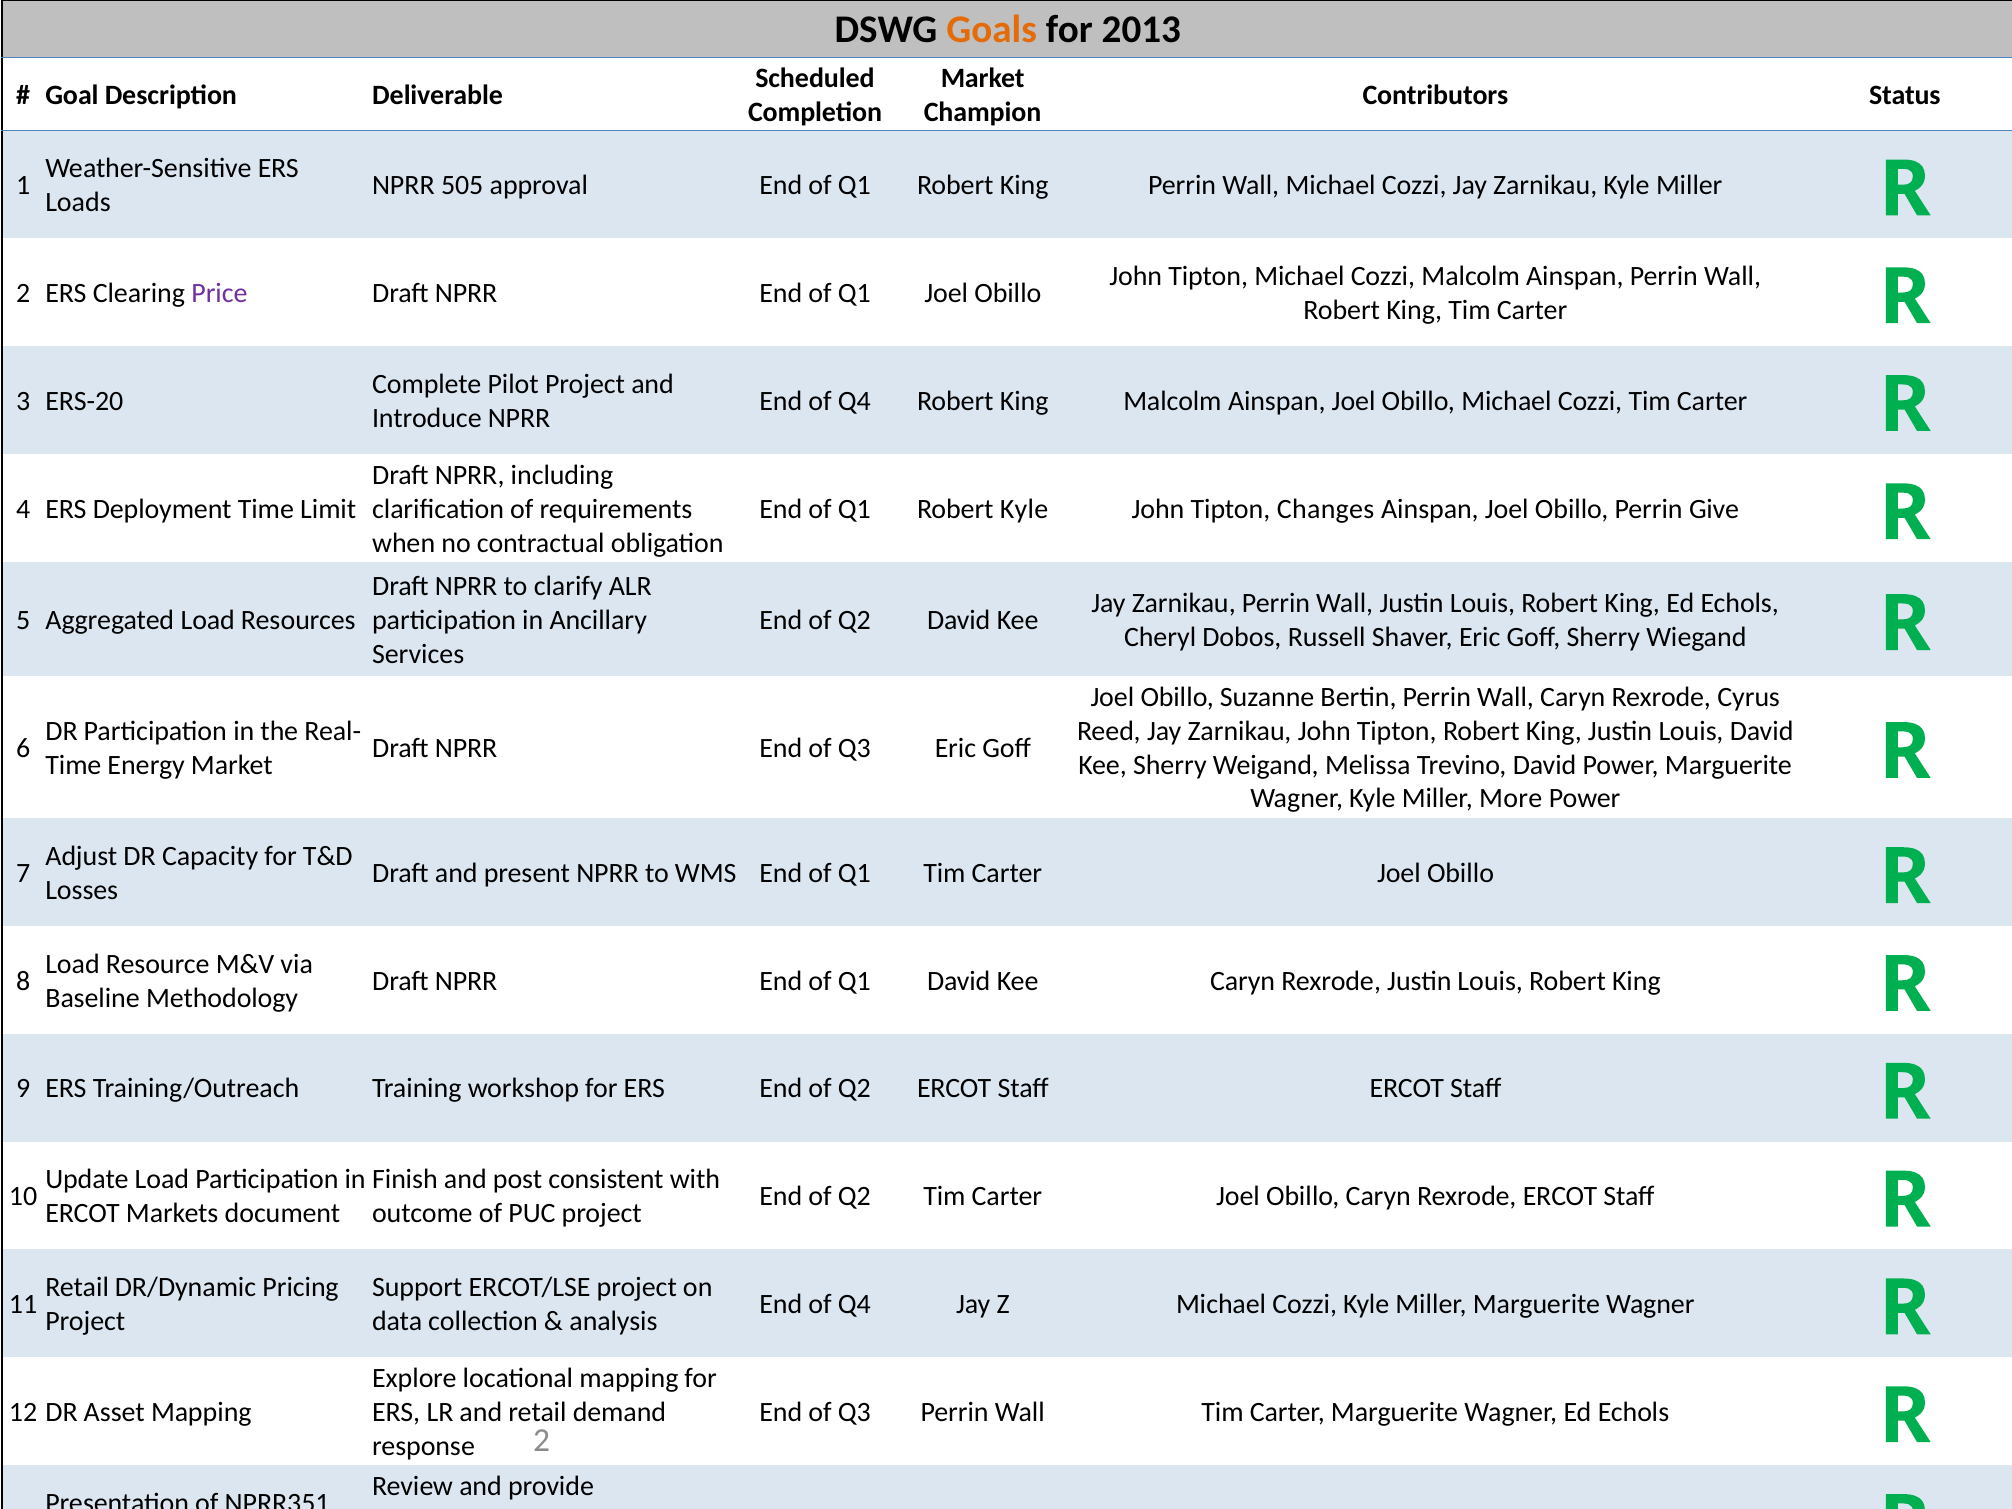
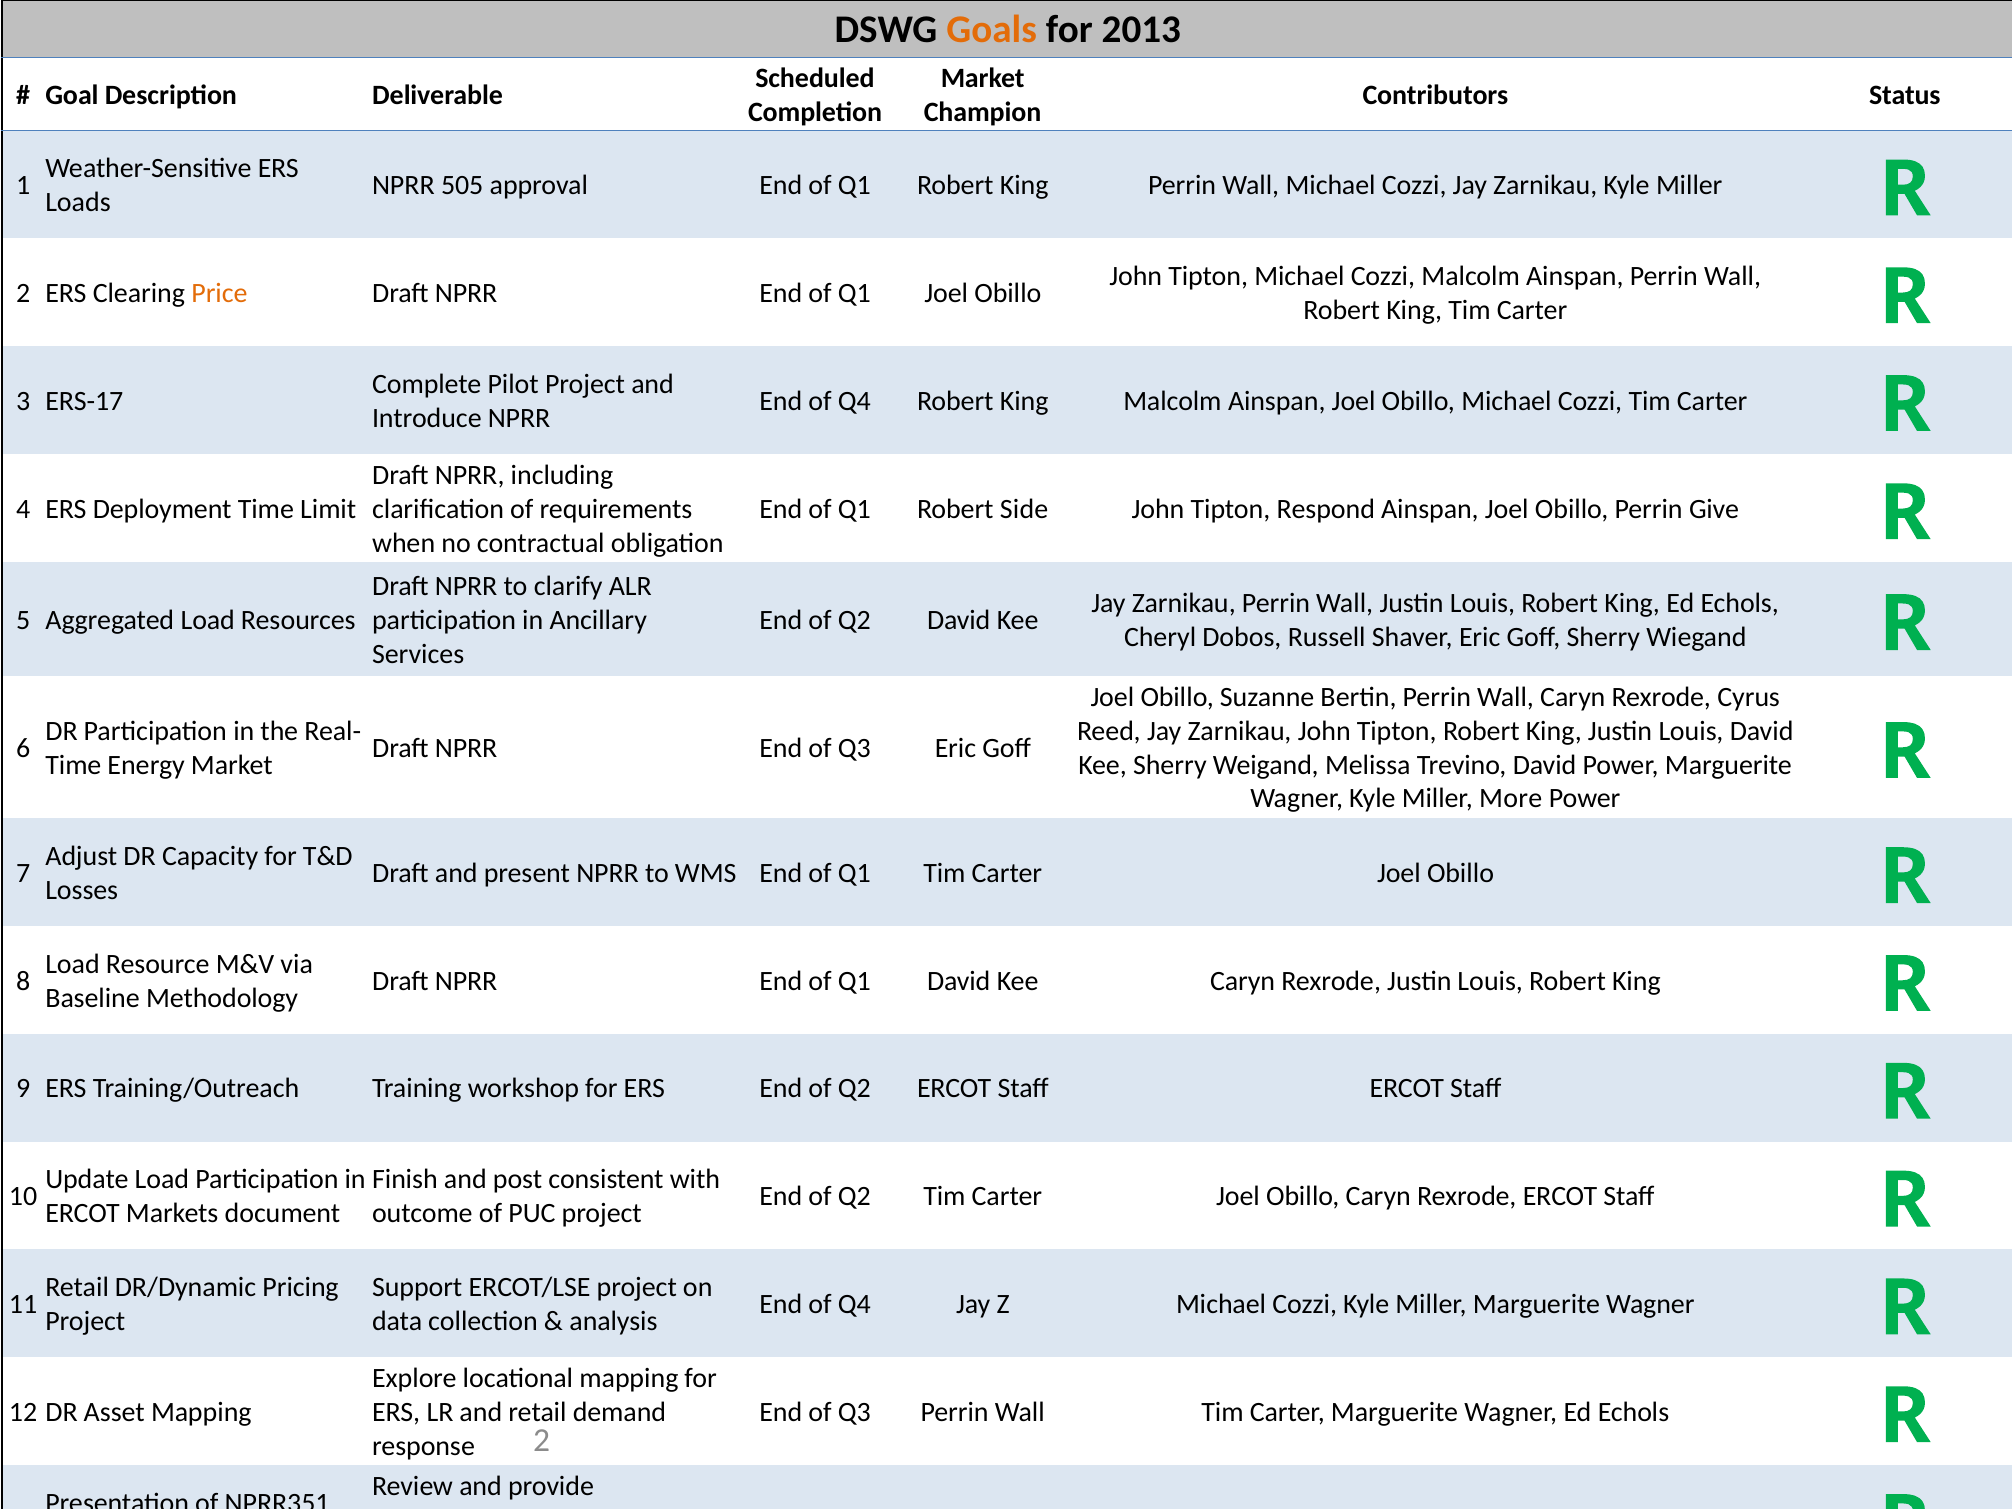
Price at (219, 293) colour: purple -> orange
ERS-20: ERS-20 -> ERS-17
Robert Kyle: Kyle -> Side
Changes: Changes -> Respond
